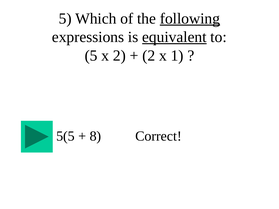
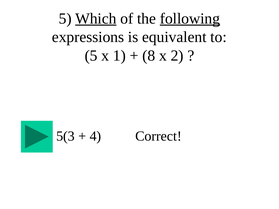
Which underline: none -> present
equivalent underline: present -> none
x 2: 2 -> 1
2 at (149, 56): 2 -> 8
1: 1 -> 2
5(5: 5(5 -> 5(3
8: 8 -> 4
